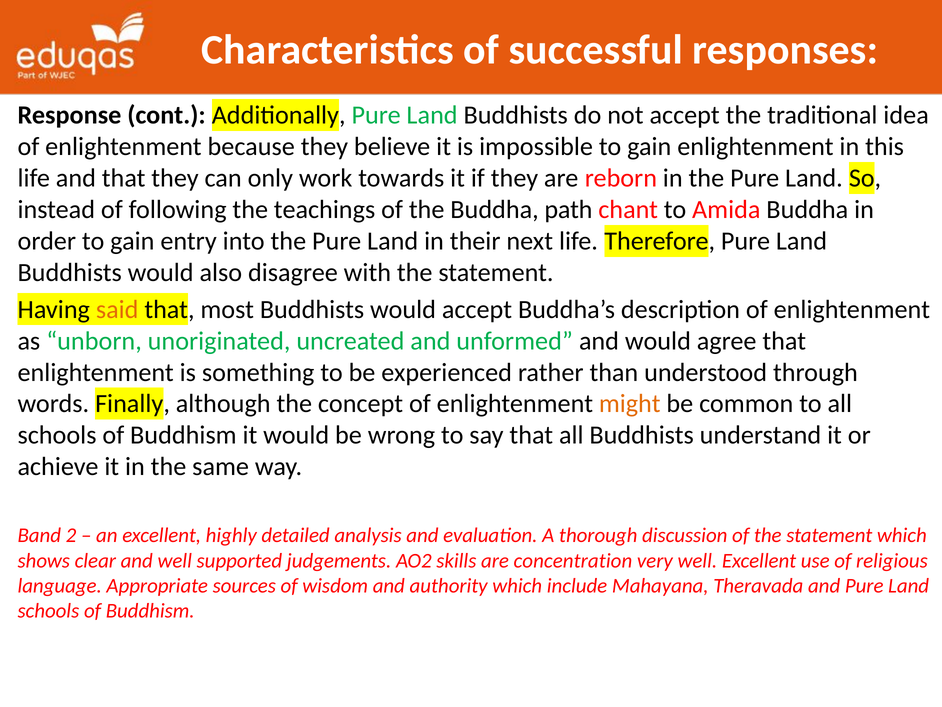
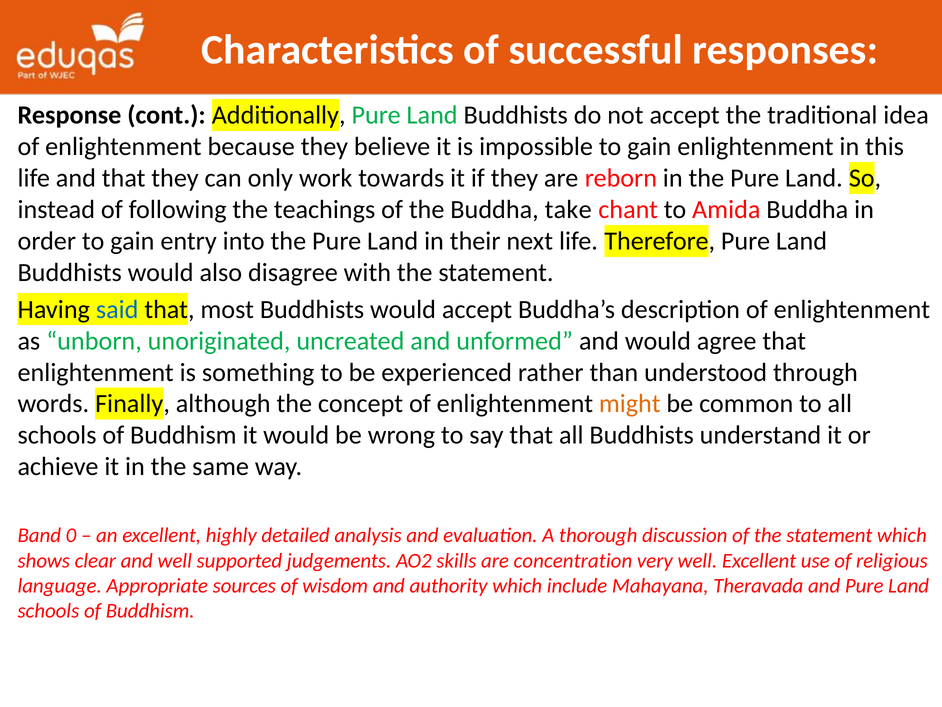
path: path -> take
said colour: orange -> blue
2: 2 -> 0
